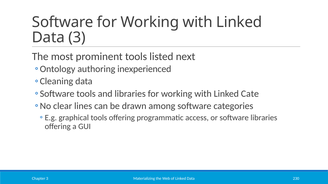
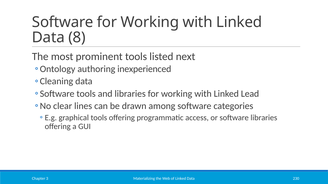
Data 3: 3 -> 8
Cate: Cate -> Lead
